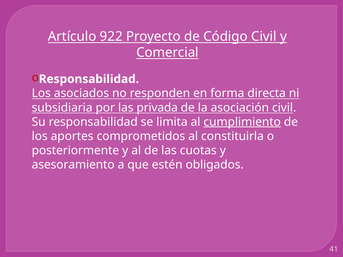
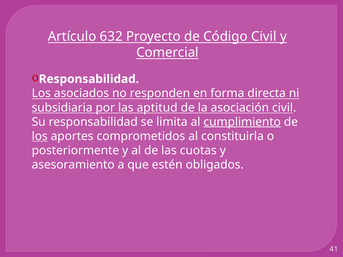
922: 922 -> 632
privada: privada -> aptitud
los at (40, 136) underline: none -> present
